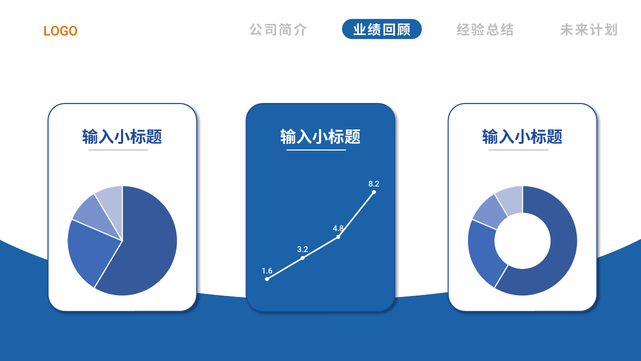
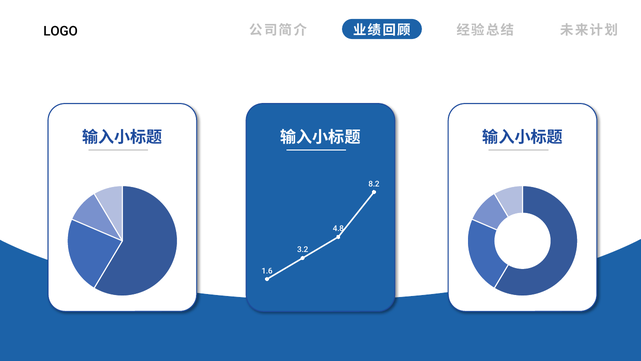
LOGO colour: orange -> black
